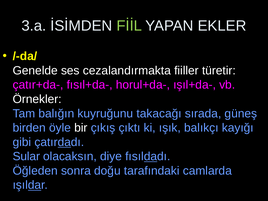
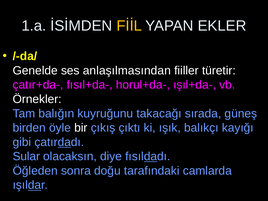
3.a: 3.a -> 1.a
FİİL colour: light green -> yellow
cezalandırmakta: cezalandırmakta -> anlaşılmasından
